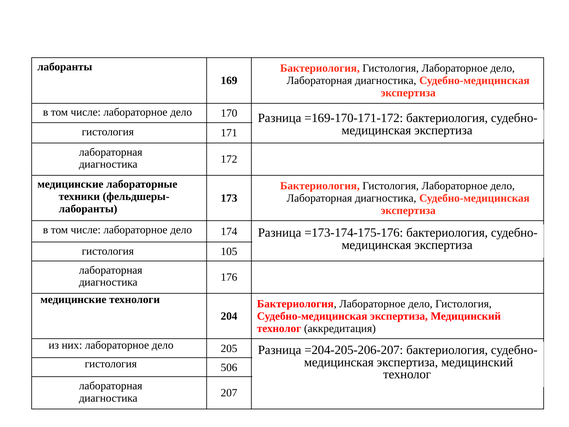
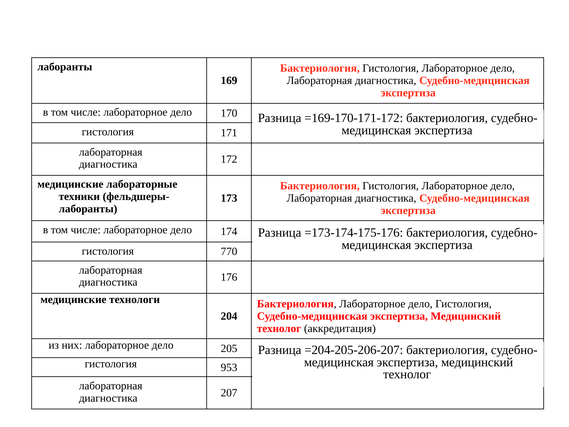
105: 105 -> 770
506: 506 -> 953
